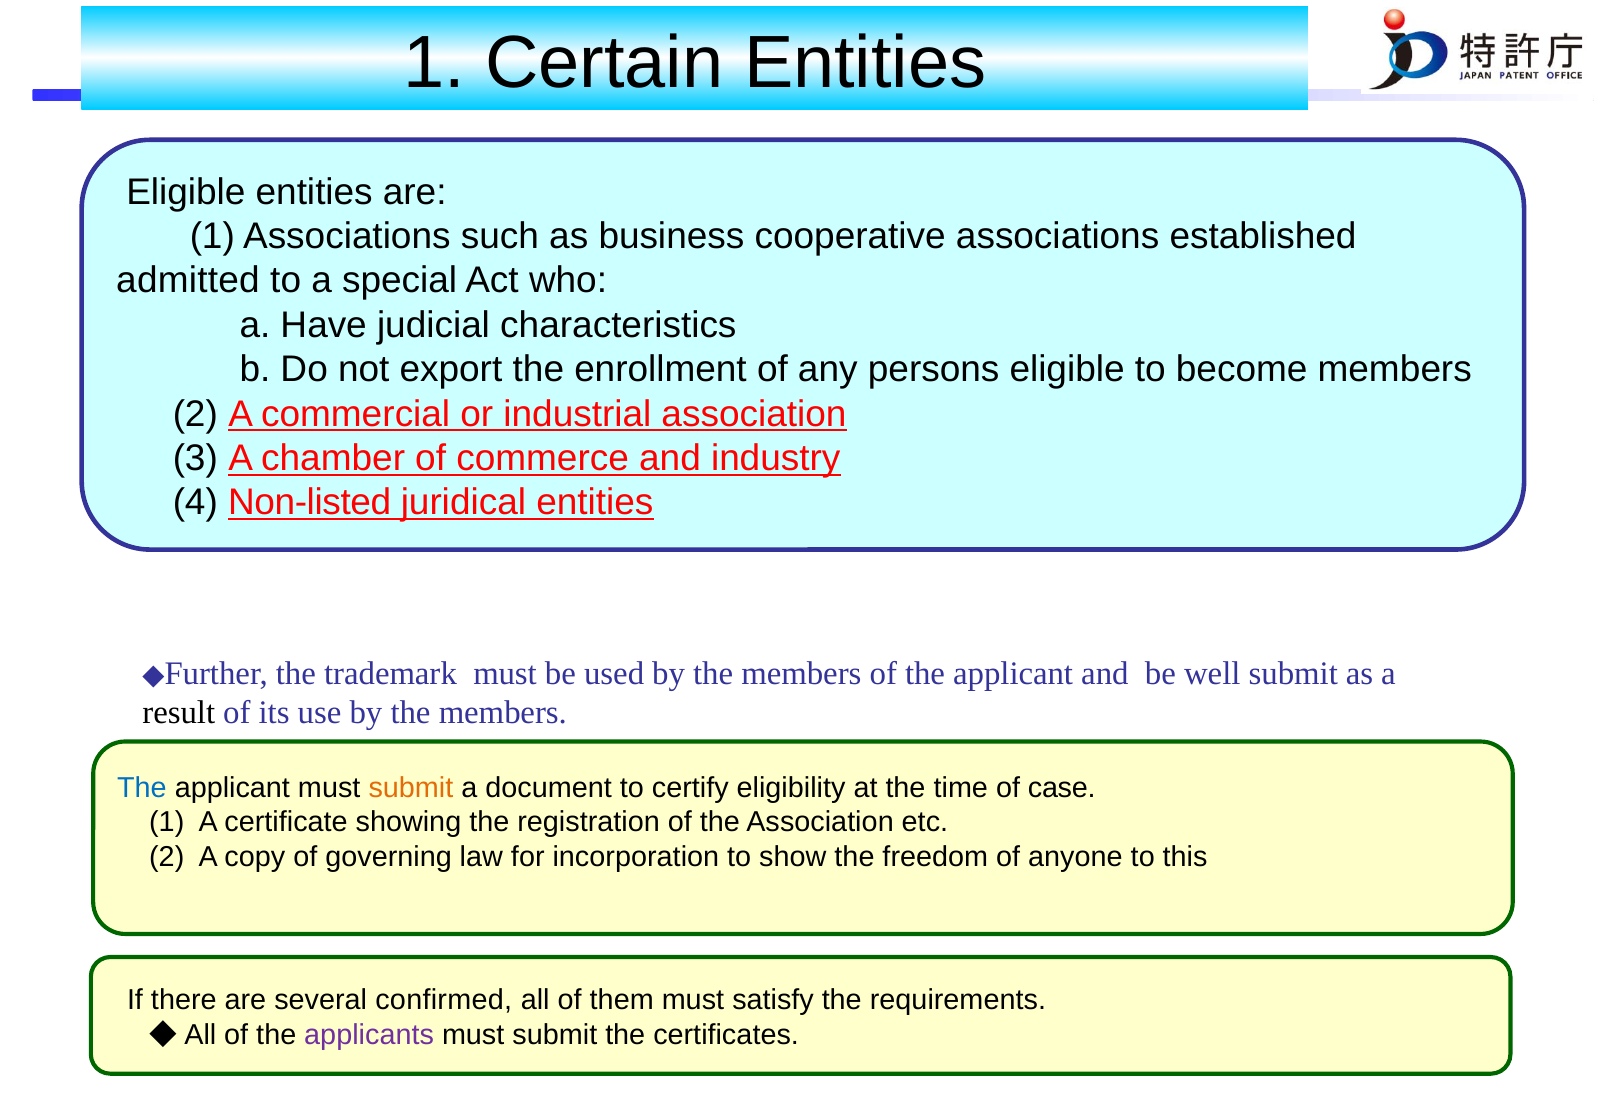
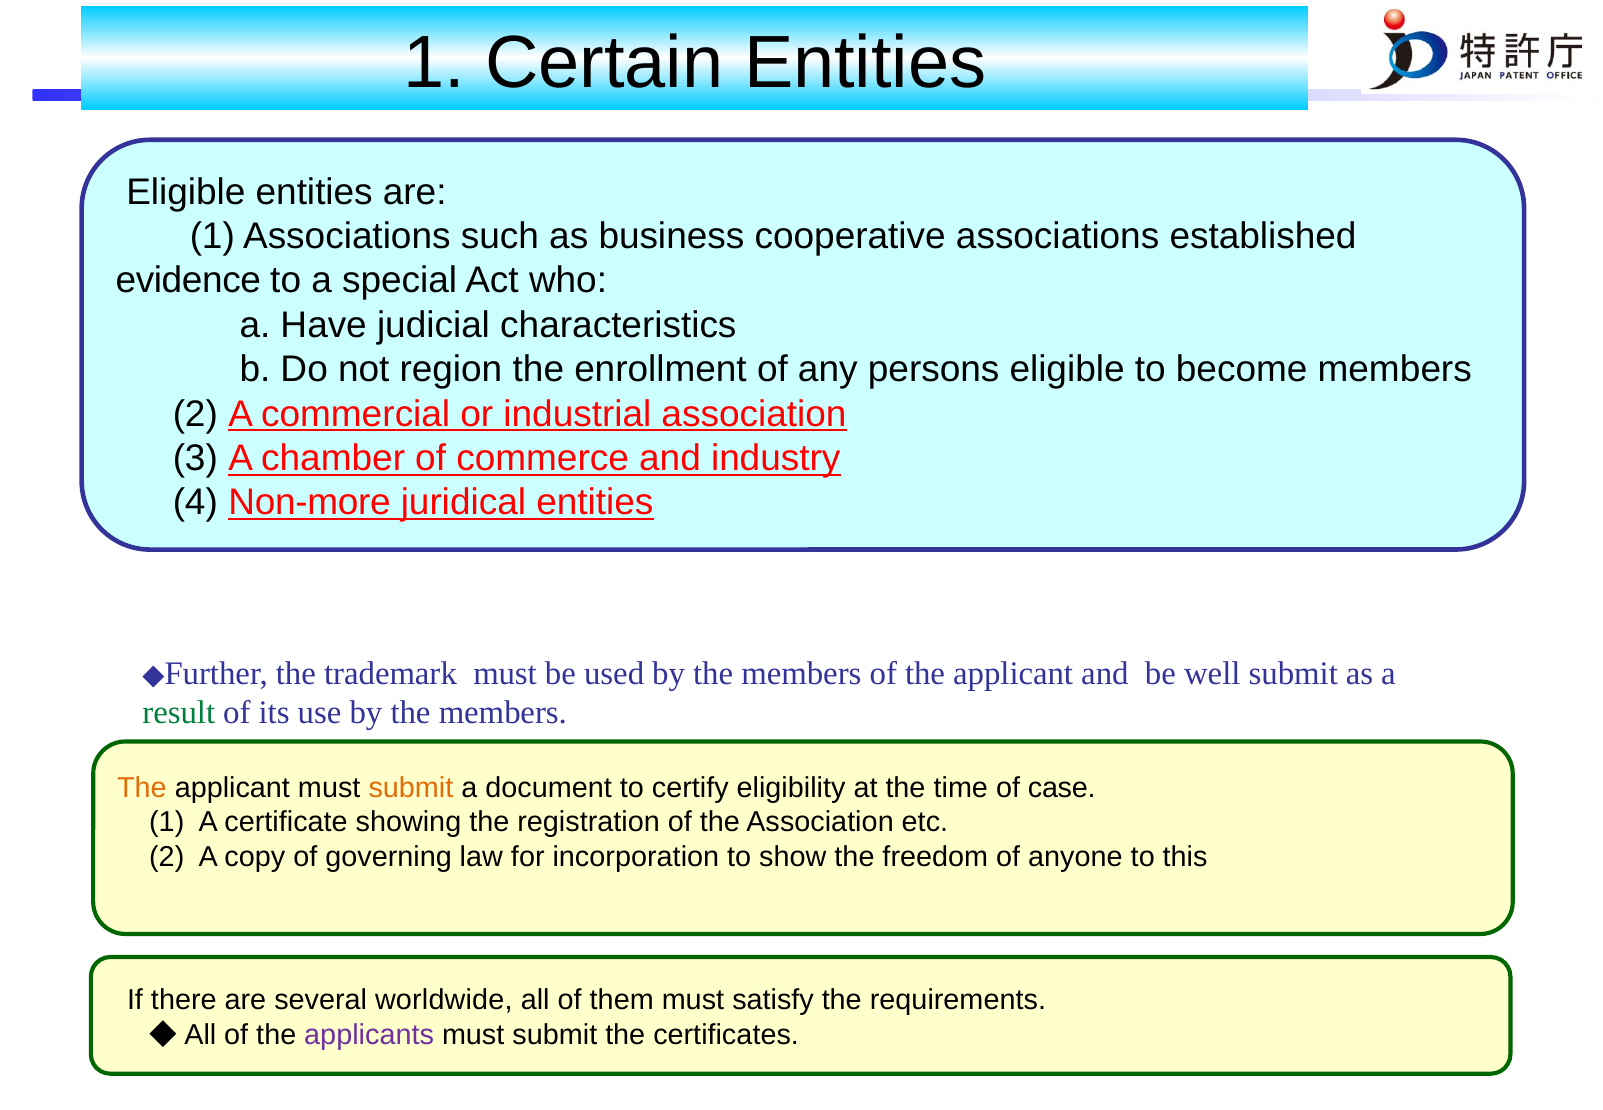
admitted: admitted -> evidence
export: export -> region
Non-listed: Non-listed -> Non-more
result colour: black -> green
The at (142, 788) colour: blue -> orange
confirmed: confirmed -> worldwide
